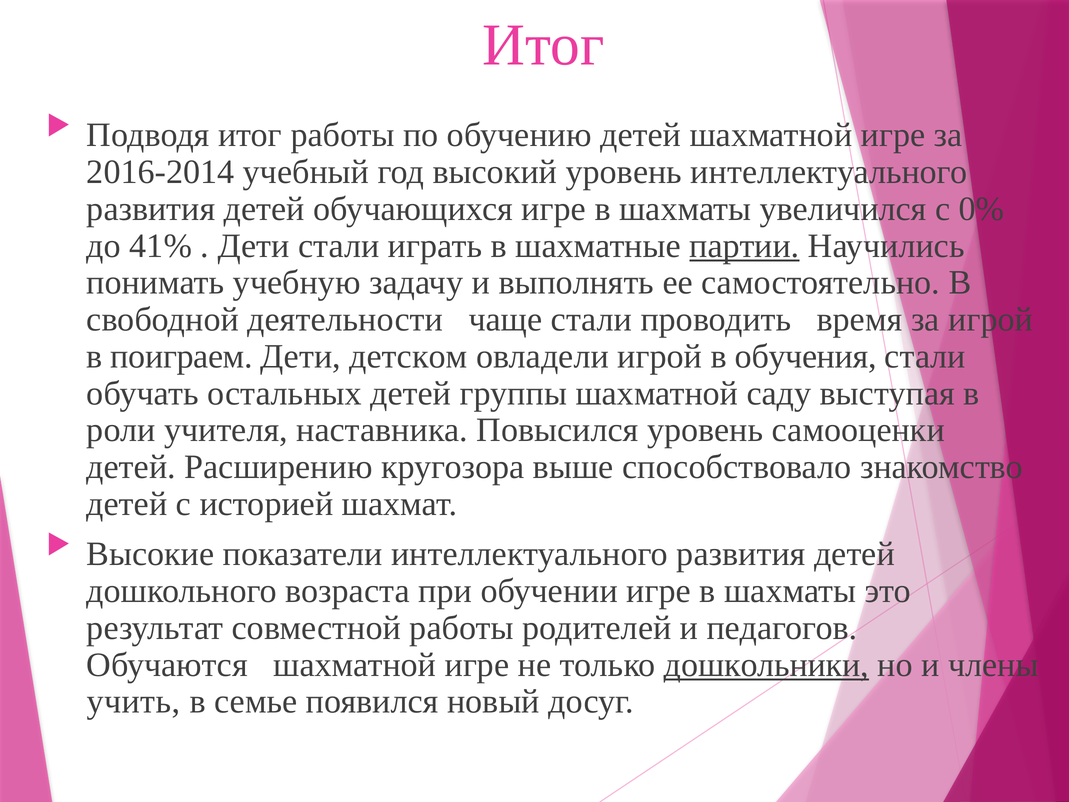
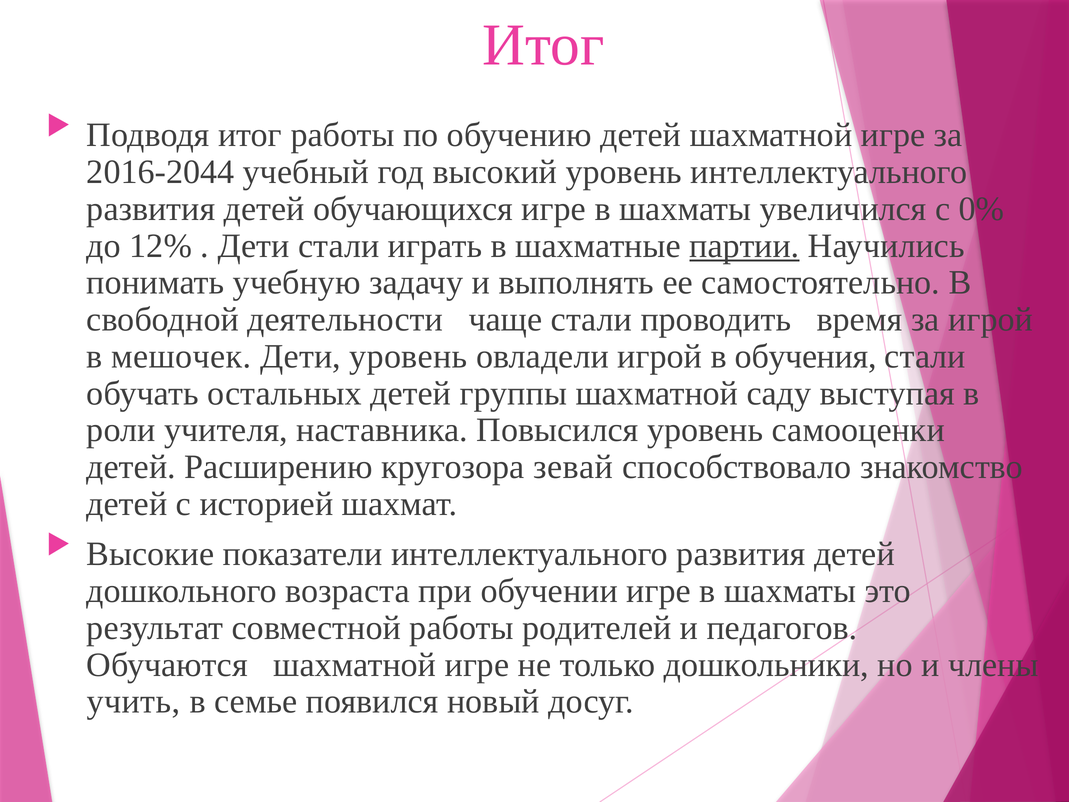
2016-2014: 2016-2014 -> 2016-2044
41%: 41% -> 12%
поиграем: поиграем -> мешочек
Дети детском: детском -> уровень
выше: выше -> зевай
дошкольники underline: present -> none
